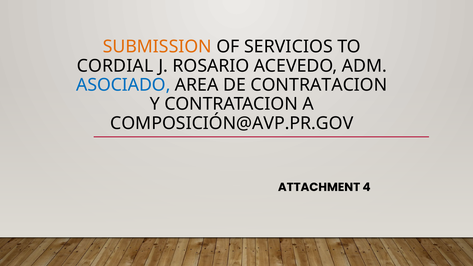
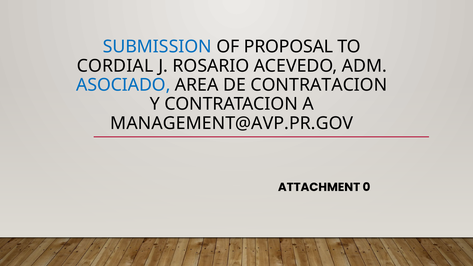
SUBMISSION colour: orange -> blue
SERVICIOS: SERVICIOS -> PROPOSAL
COMPOSICIÓN@AVP.PR.GOV: COMPOSICIÓN@AVP.PR.GOV -> MANAGEMENT@AVP.PR.GOV
4: 4 -> 0
